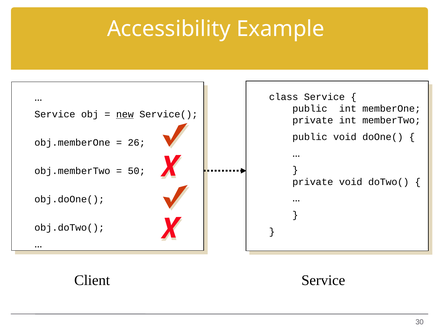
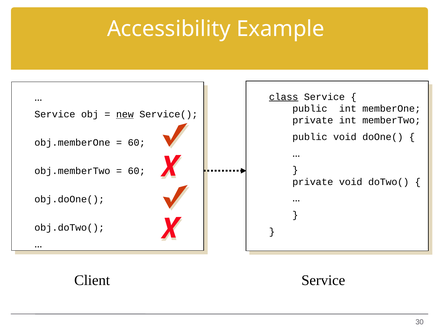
class underline: none -> present
26 at (137, 142): 26 -> 60
50 at (137, 171): 50 -> 60
